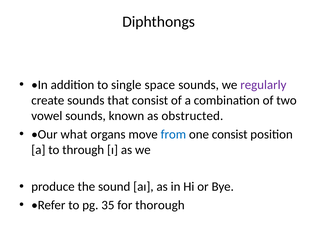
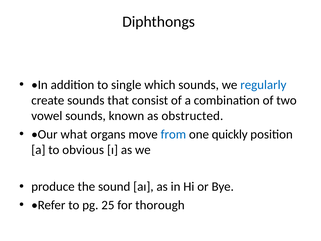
space: space -> which
regularly colour: purple -> blue
one consist: consist -> quickly
through: through -> obvious
35: 35 -> 25
